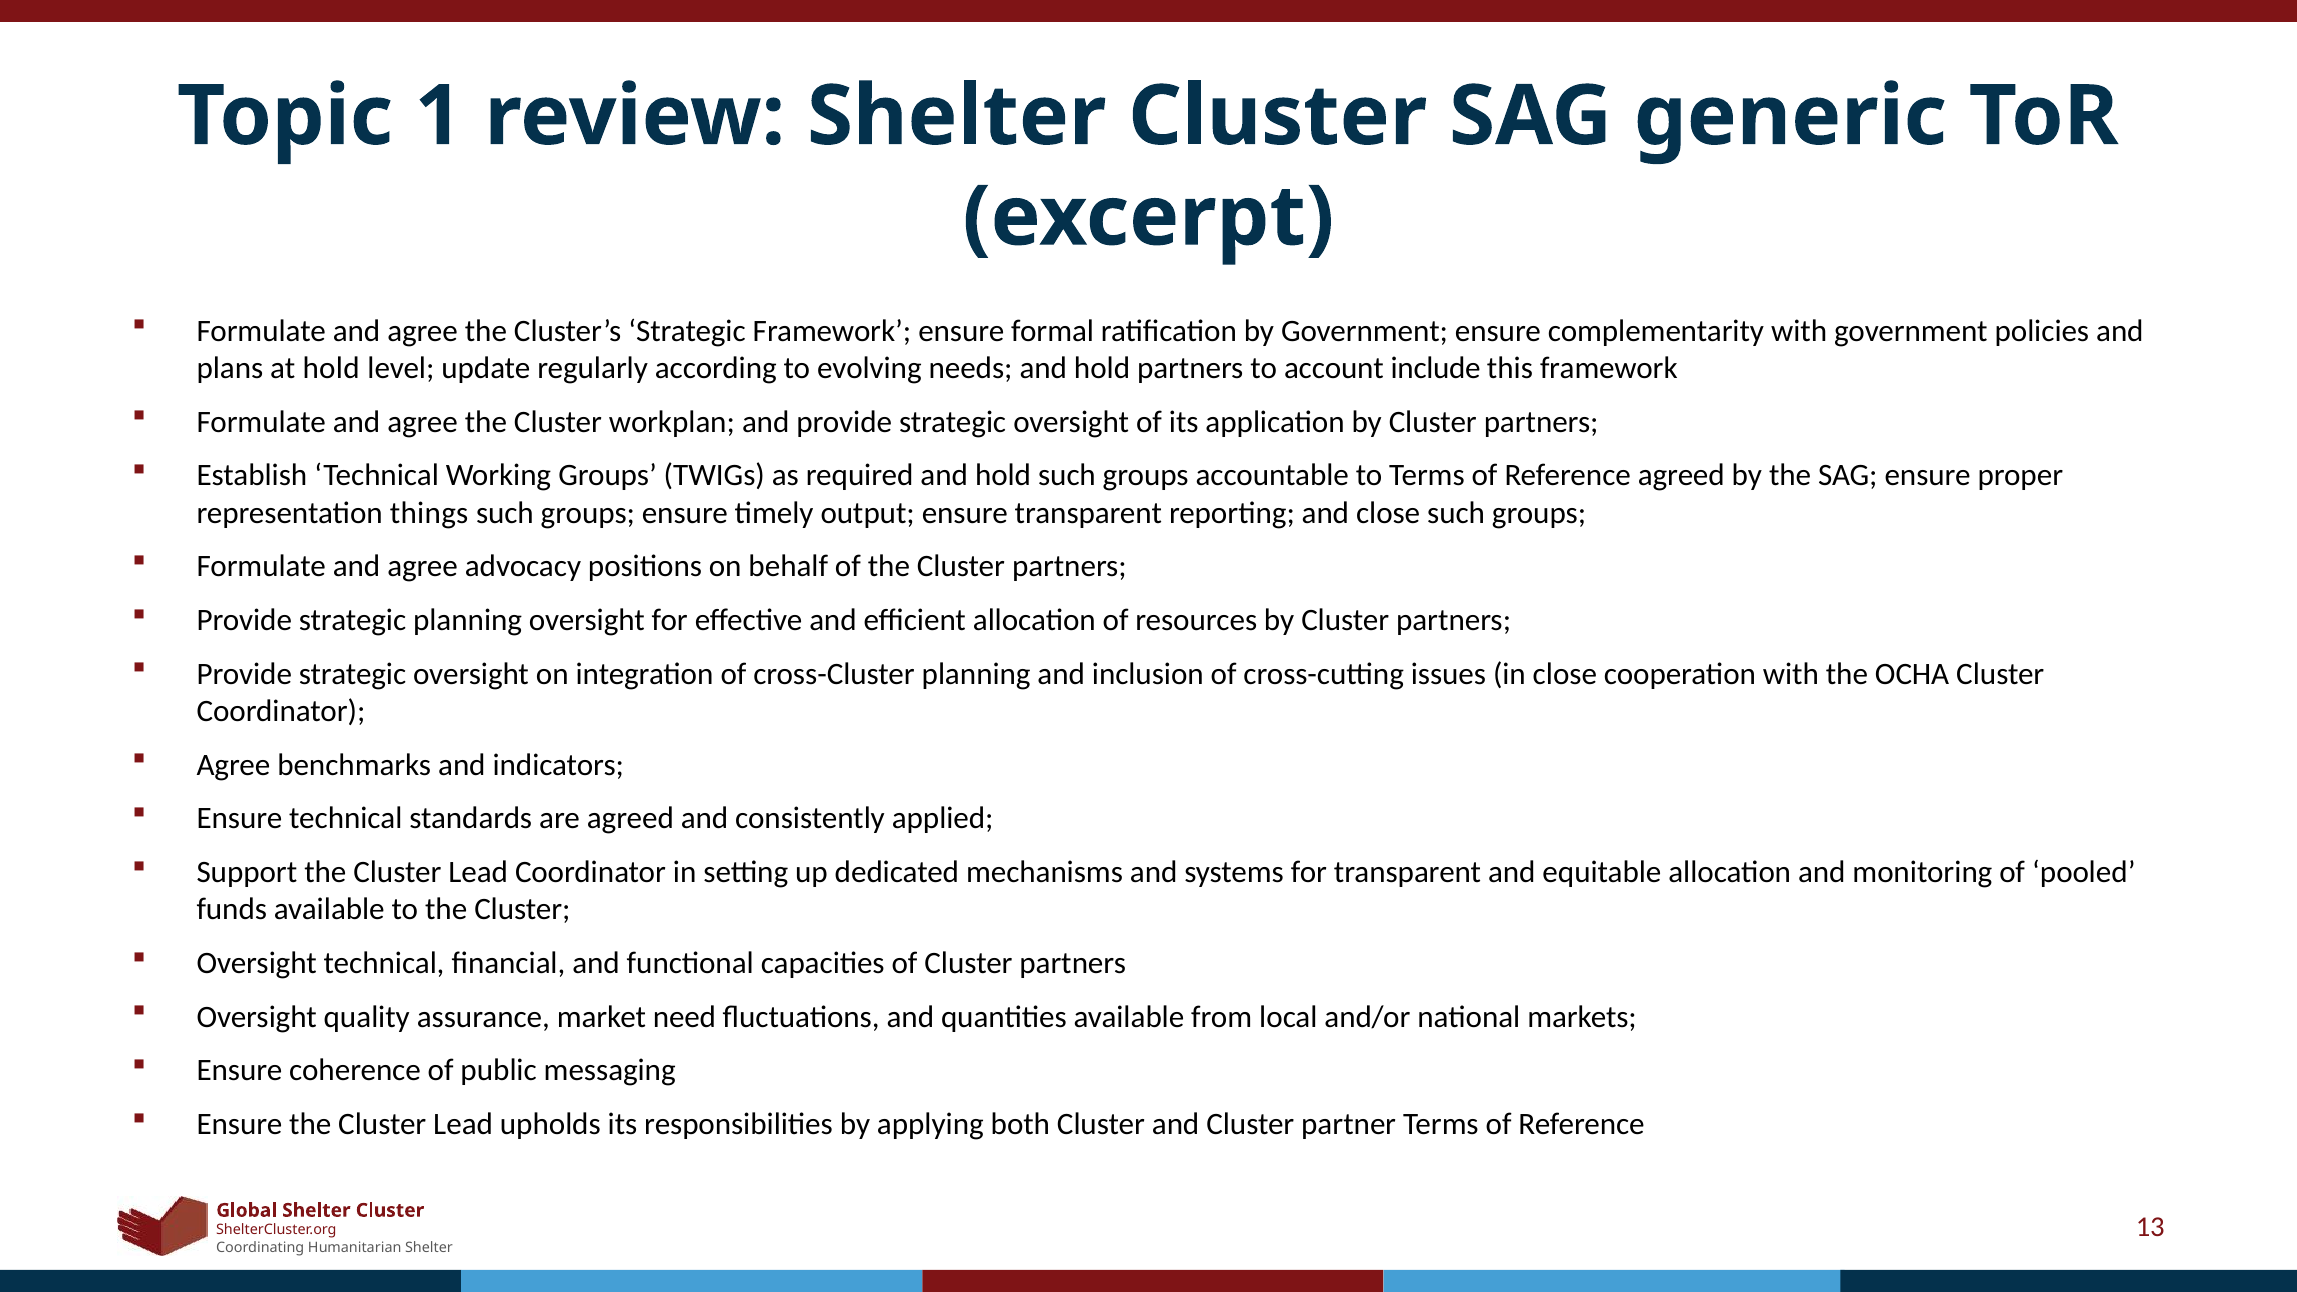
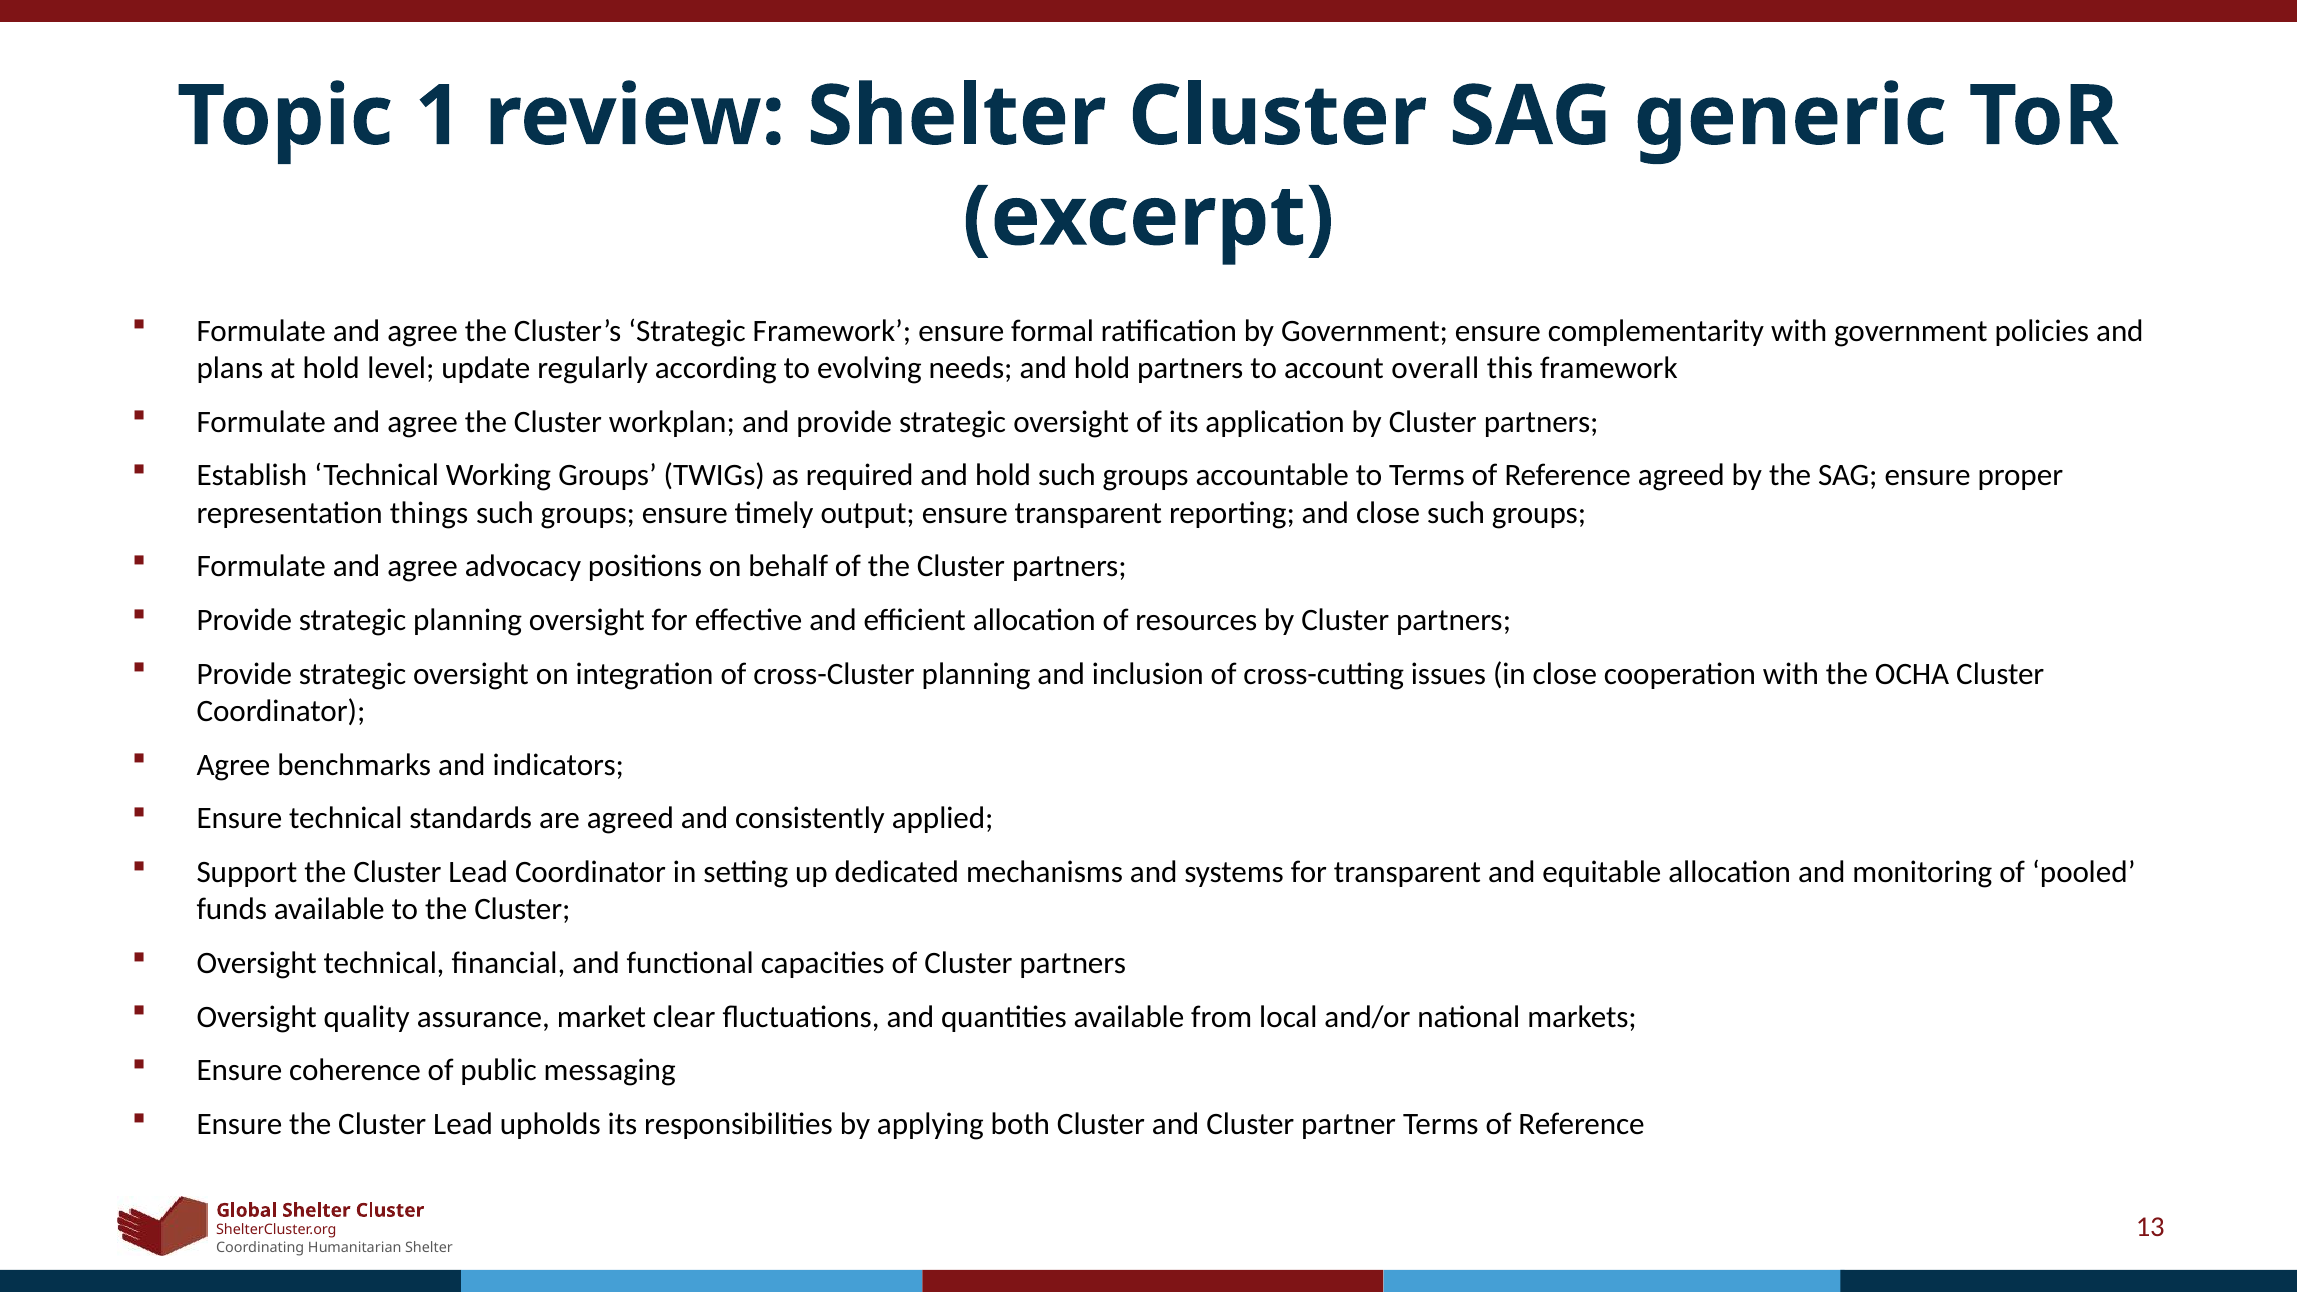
include: include -> overall
need: need -> clear
